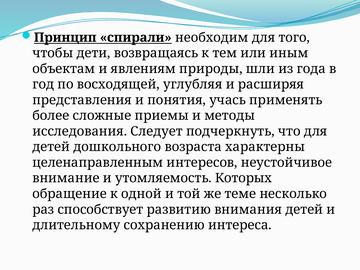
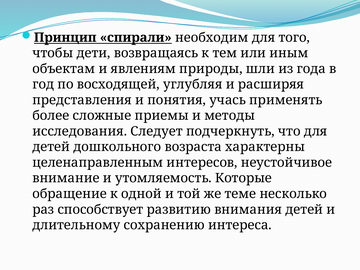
Которых: Которых -> Которые
